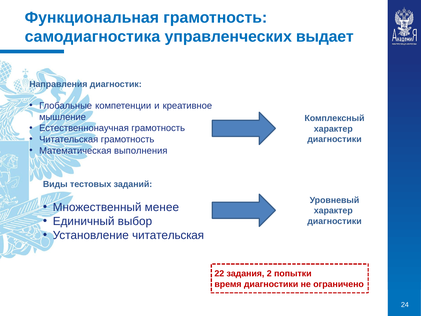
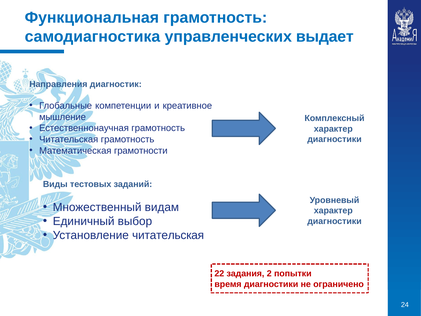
выполнения: выполнения -> грамотности
менее: менее -> видам
